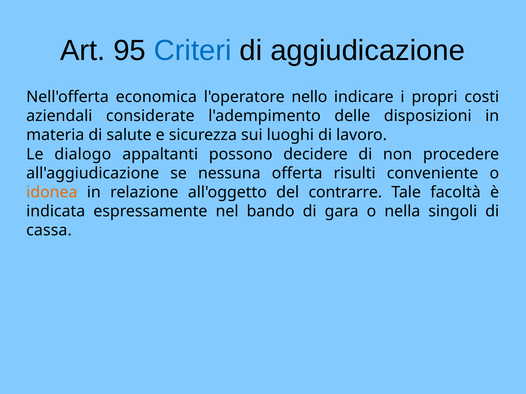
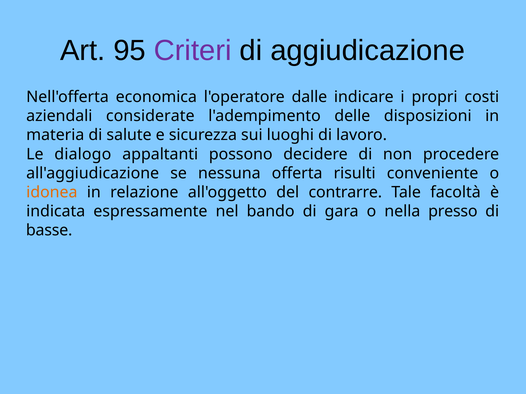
Criteri colour: blue -> purple
nello: nello -> dalle
singoli: singoli -> presso
cassa: cassa -> basse
